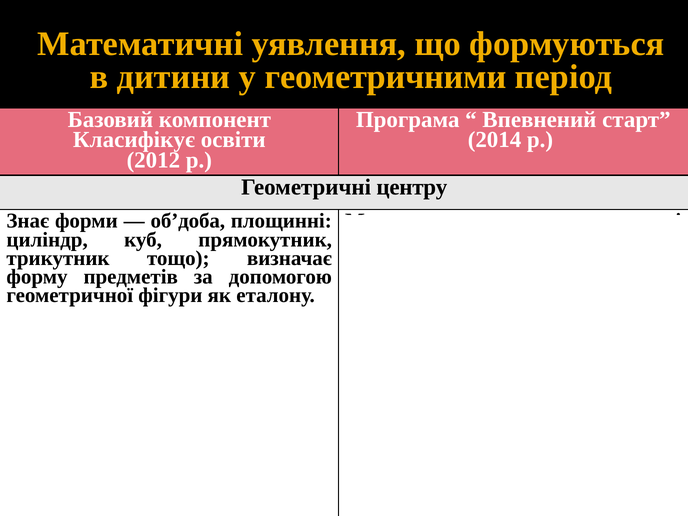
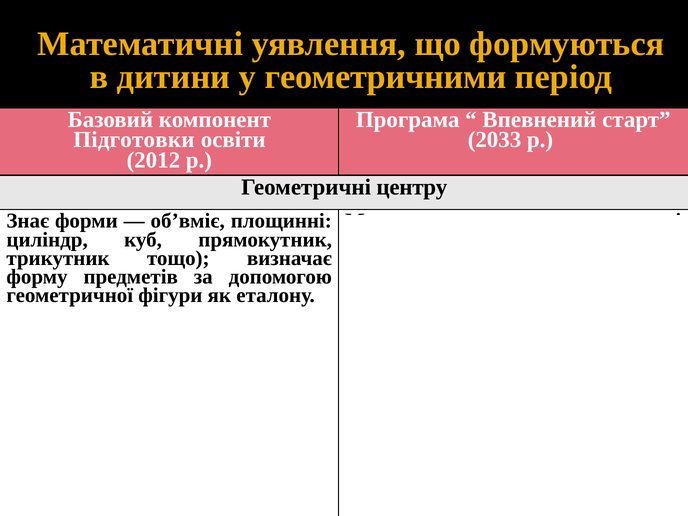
Класифікує: Класифікує -> Підготовки
2014: 2014 -> 2033
об’доба: об’доба -> об’вміє
